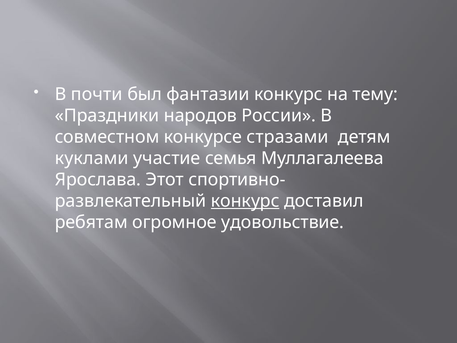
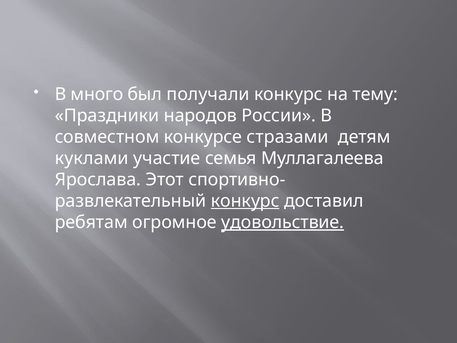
почти: почти -> много
фантазии: фантазии -> получали
удовольствие underline: none -> present
